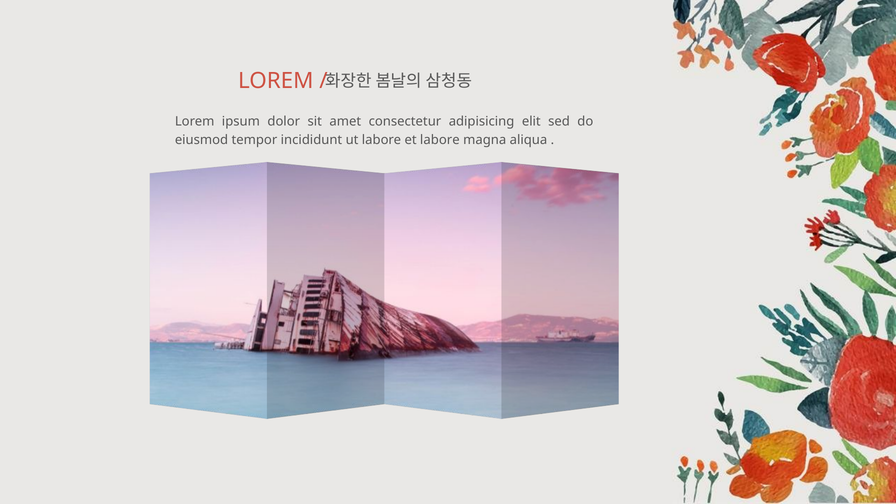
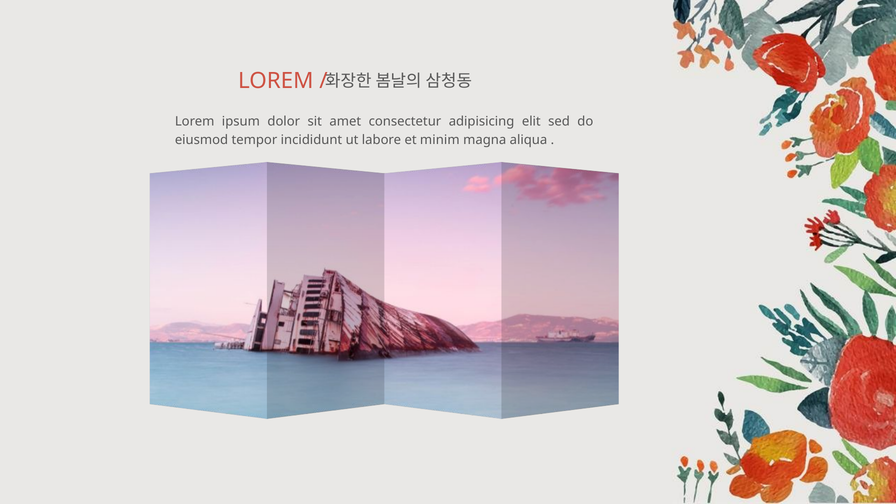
et labore: labore -> minim
